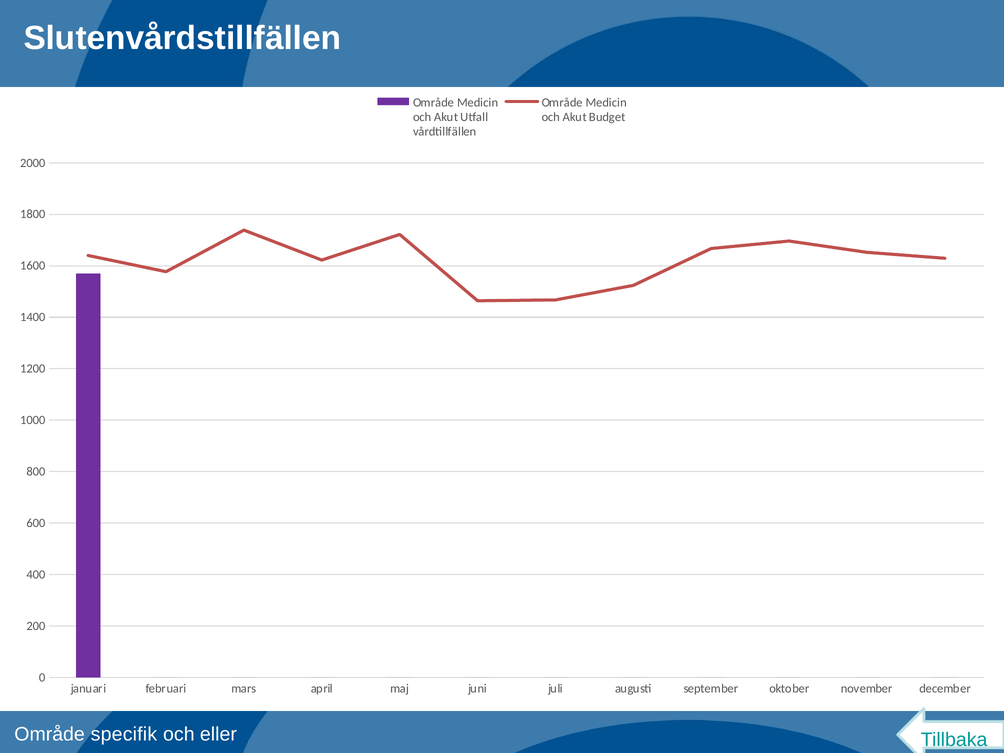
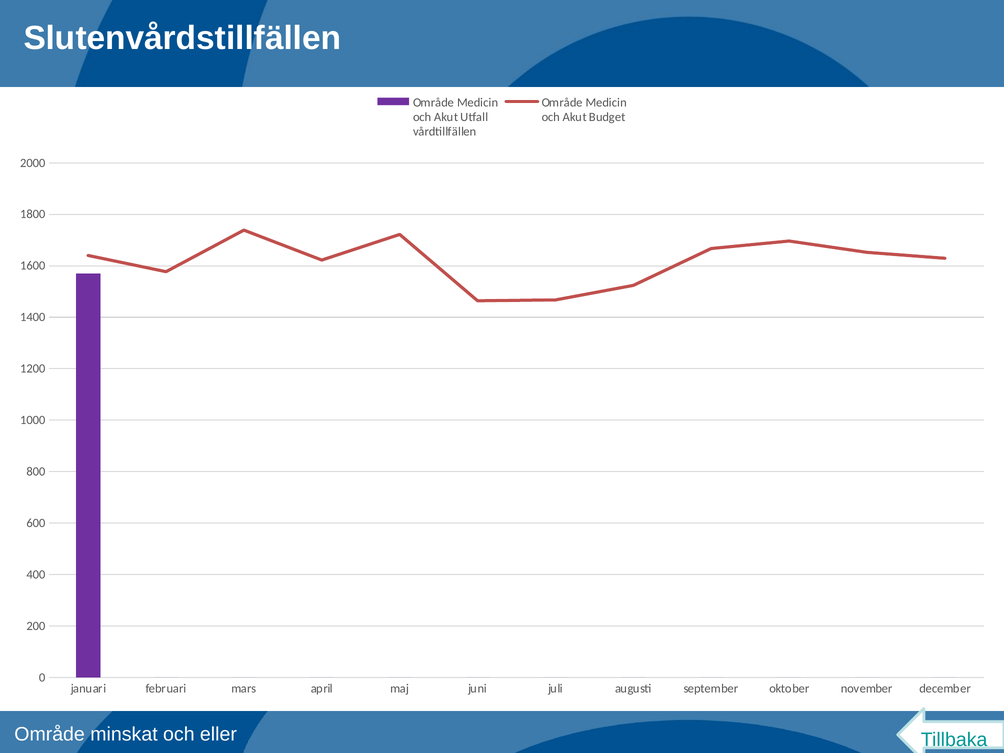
specifik: specifik -> minskat
